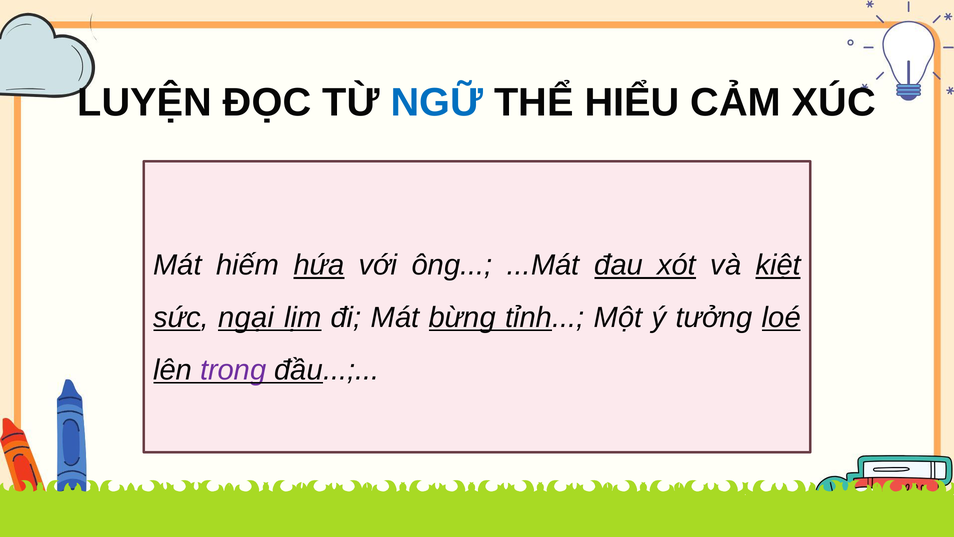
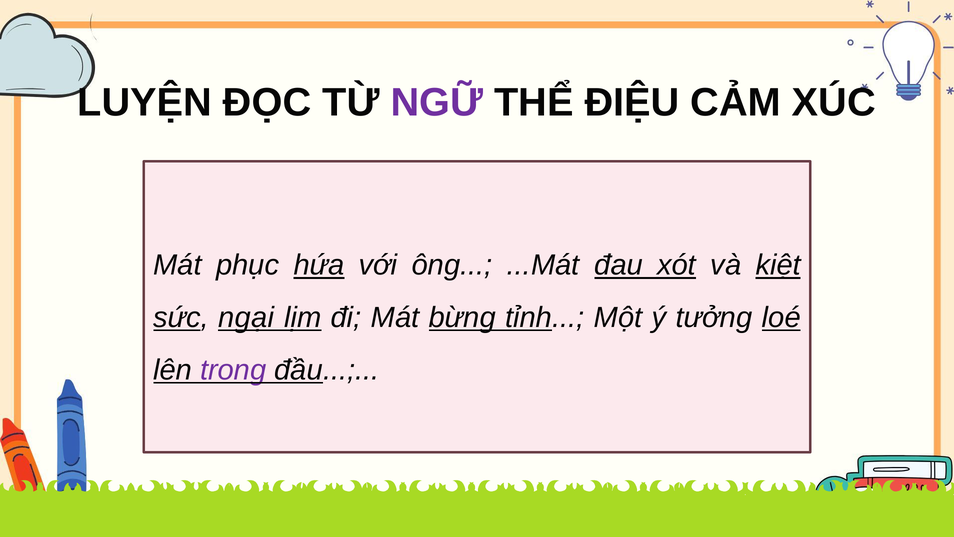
NGỮ colour: blue -> purple
HIỂU: HIỂU -> ĐIỆU
hiếm: hiếm -> phục
